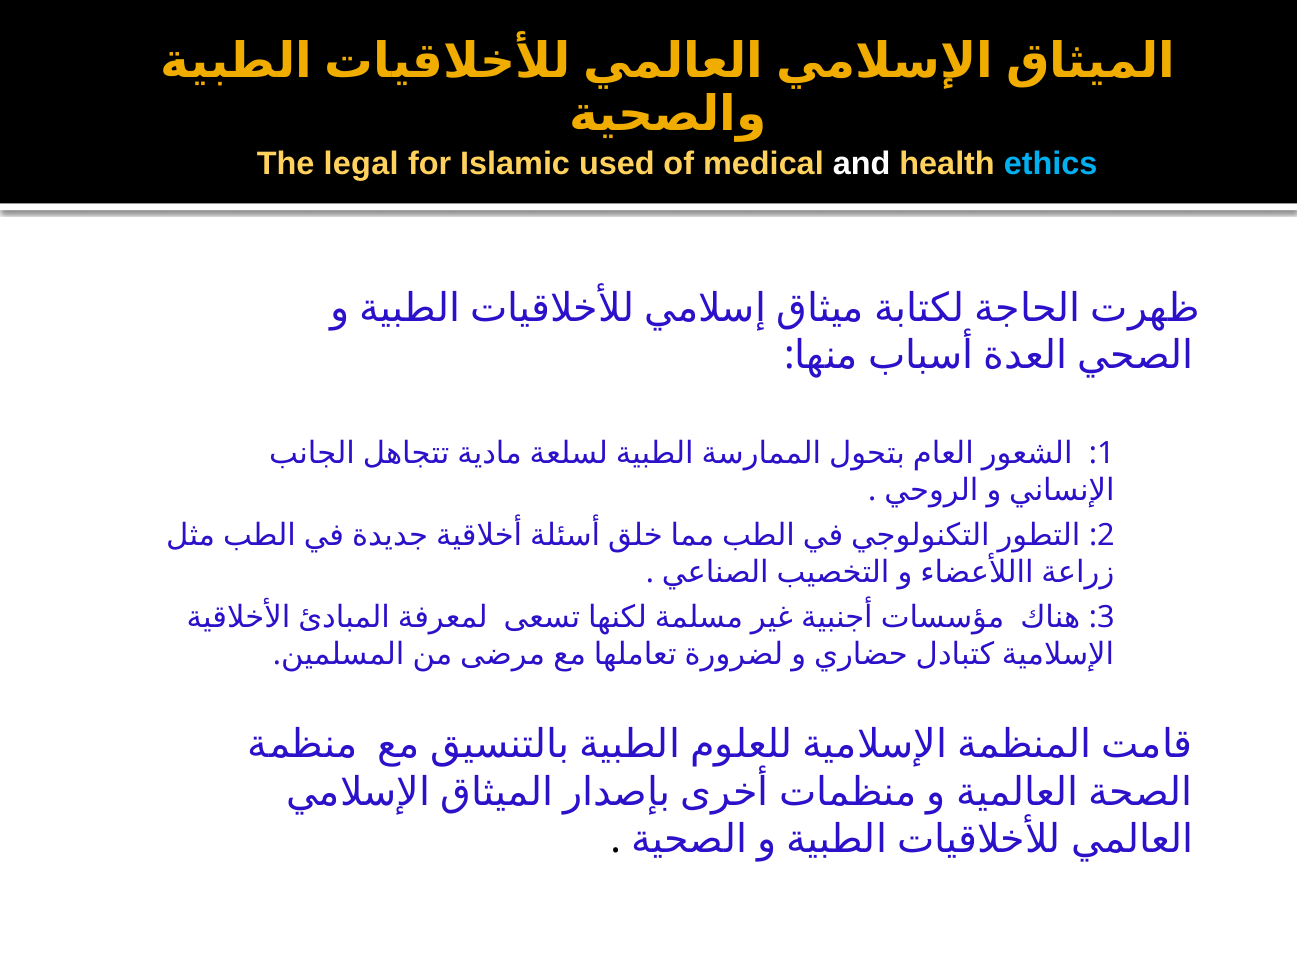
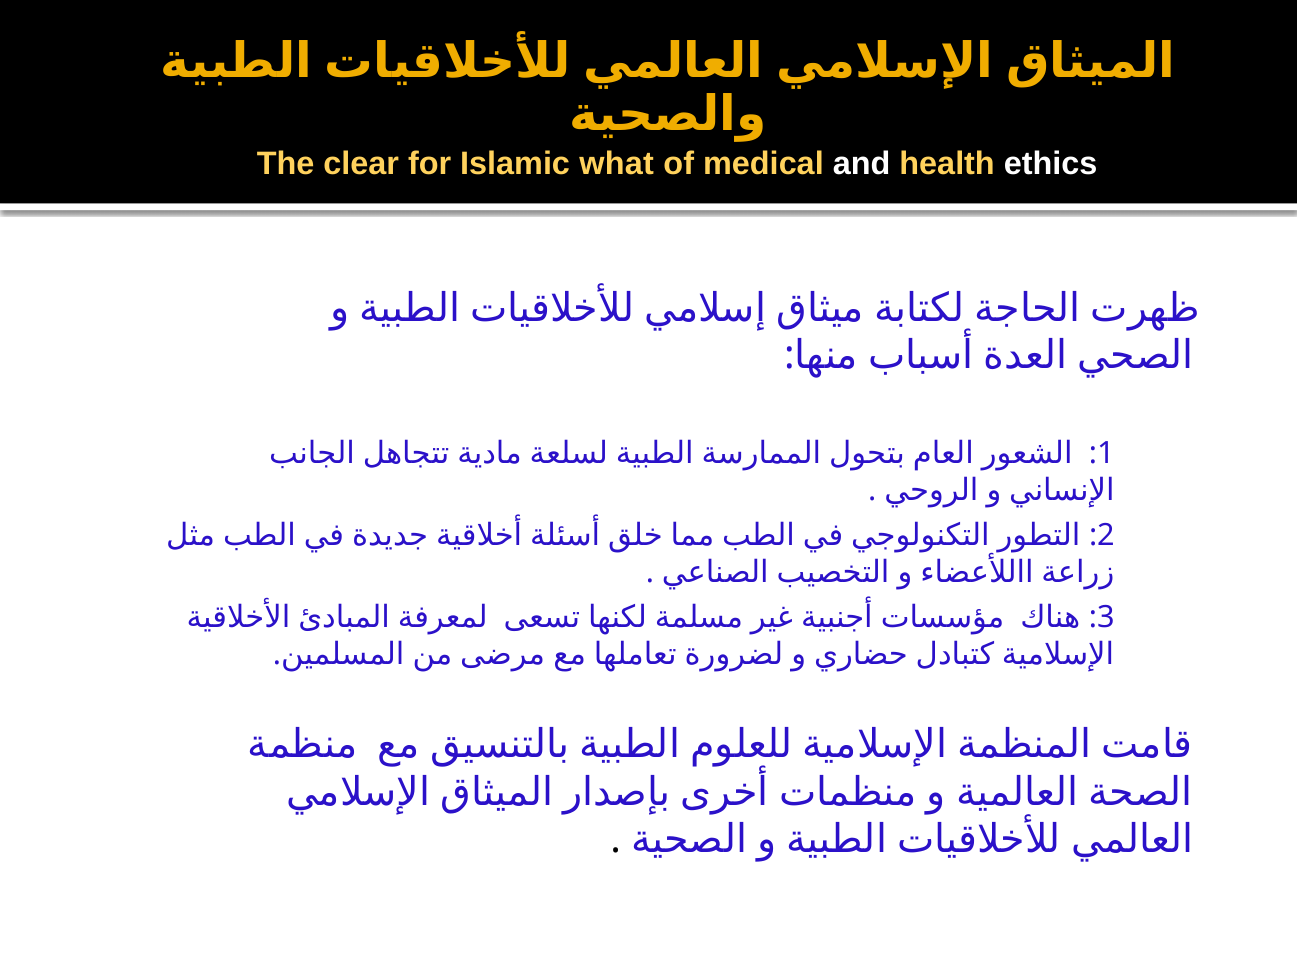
legal: legal -> clear
used: used -> what
ethics colour: light blue -> white
